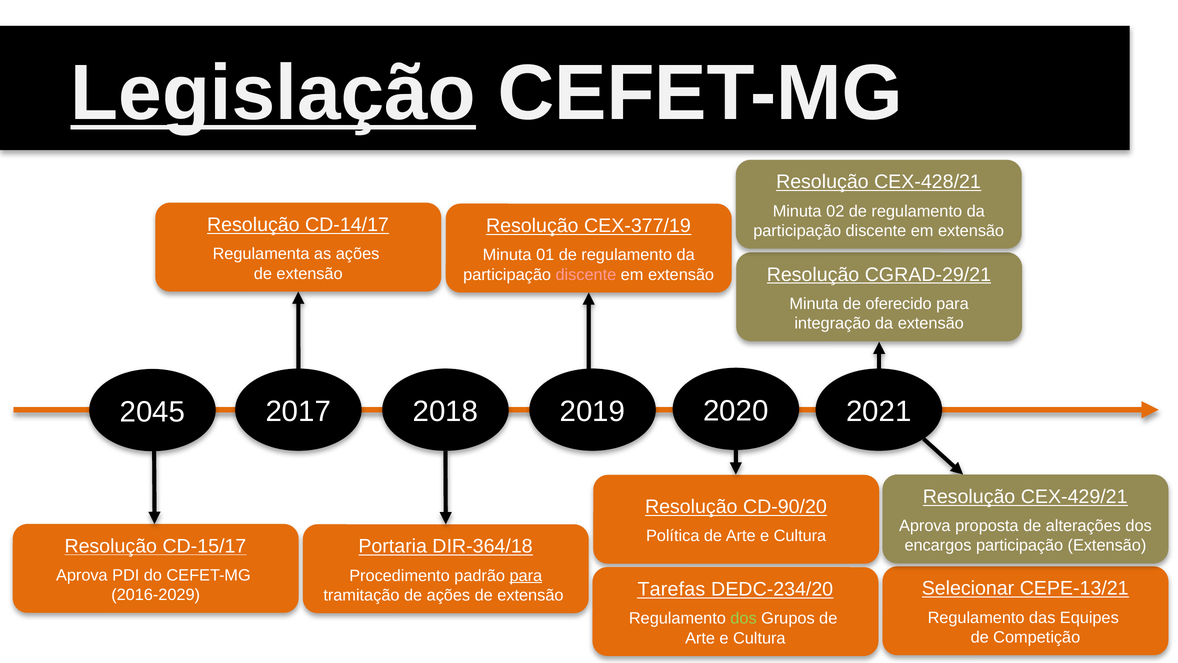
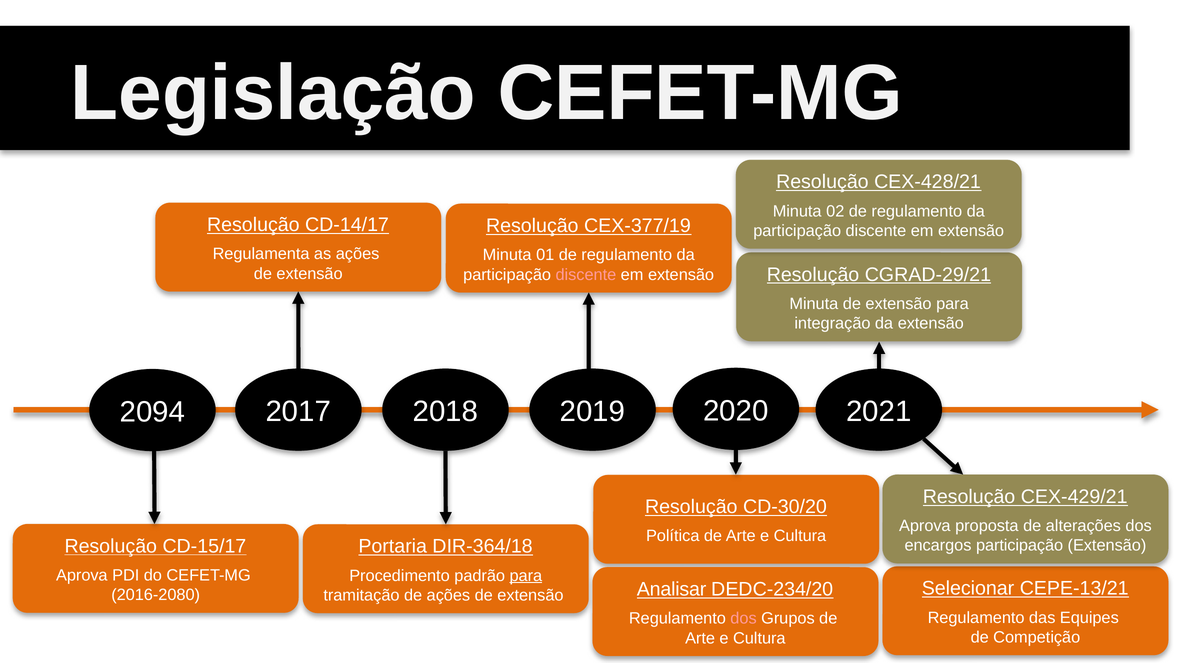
Legislação underline: present -> none
Minuta de oferecido: oferecido -> extensão
2045: 2045 -> 2094
CD-90/20: CD-90/20 -> CD-30/20
Tarefas: Tarefas -> Analisar
2016-2029: 2016-2029 -> 2016-2080
dos at (744, 619) colour: light green -> pink
